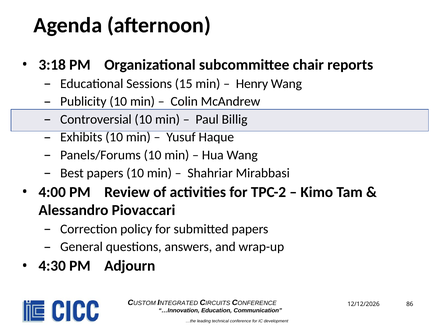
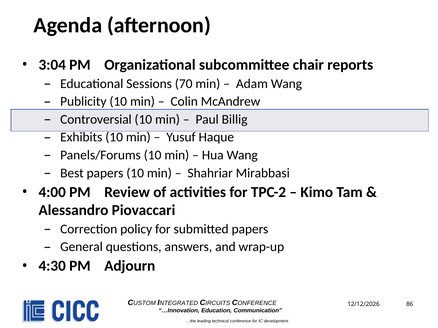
3:18: 3:18 -> 3:04
15: 15 -> 70
Henry: Henry -> Adam
